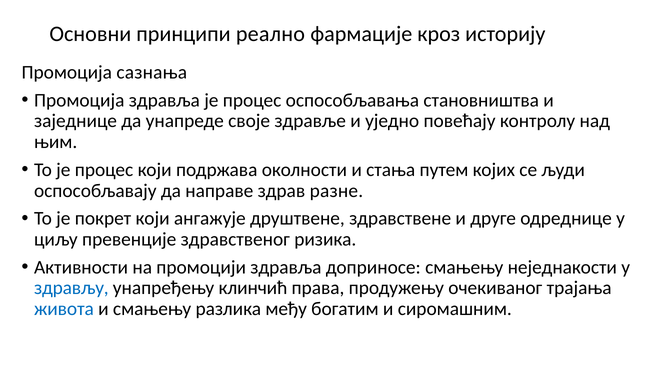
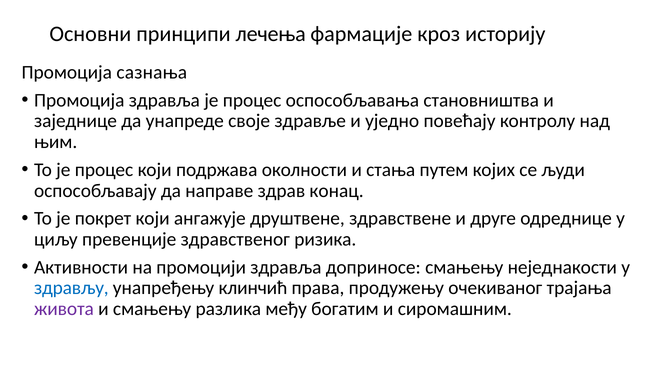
реално: реално -> лечења
разне: разне -> конац
живота colour: blue -> purple
